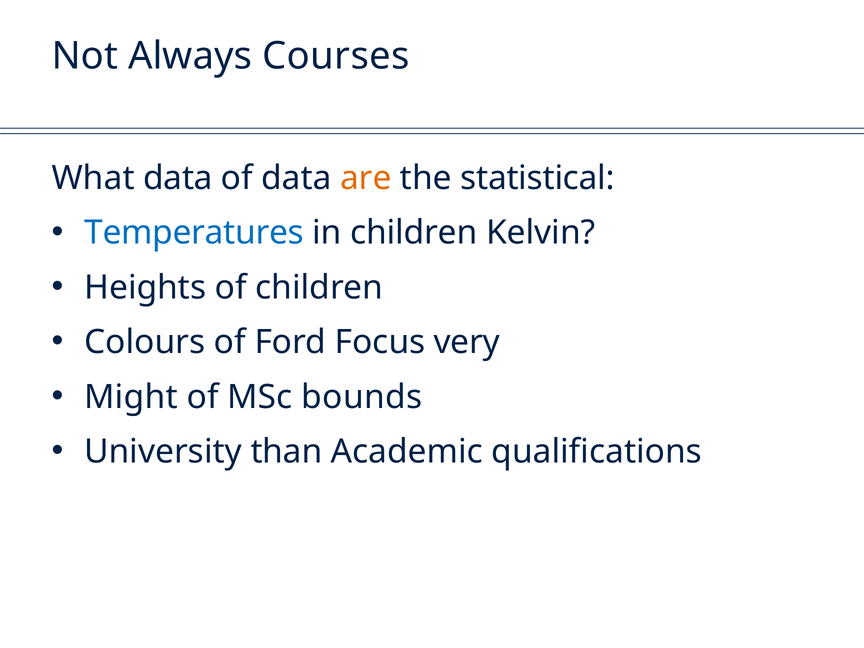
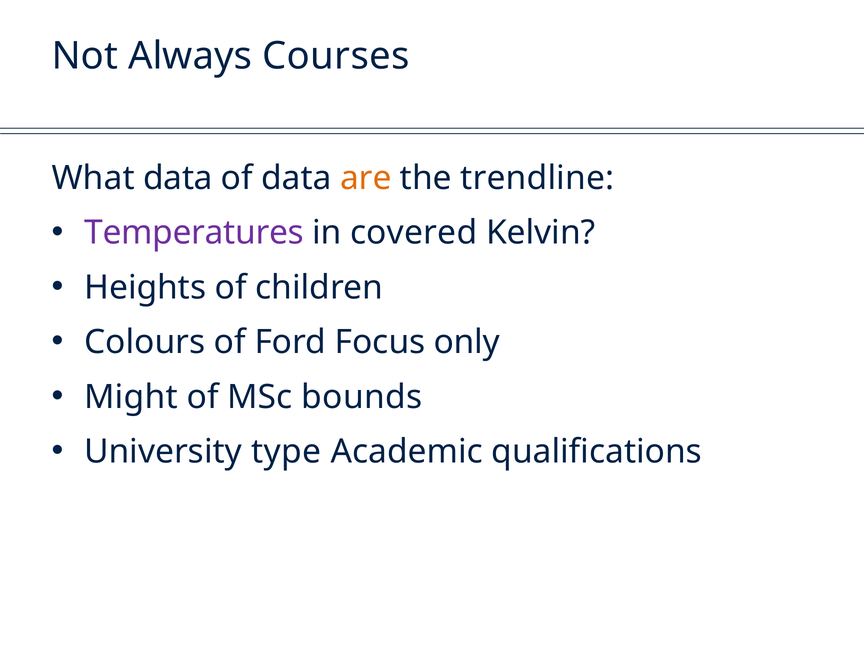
statistical: statistical -> trendline
Temperatures colour: blue -> purple
in children: children -> covered
very: very -> only
than: than -> type
